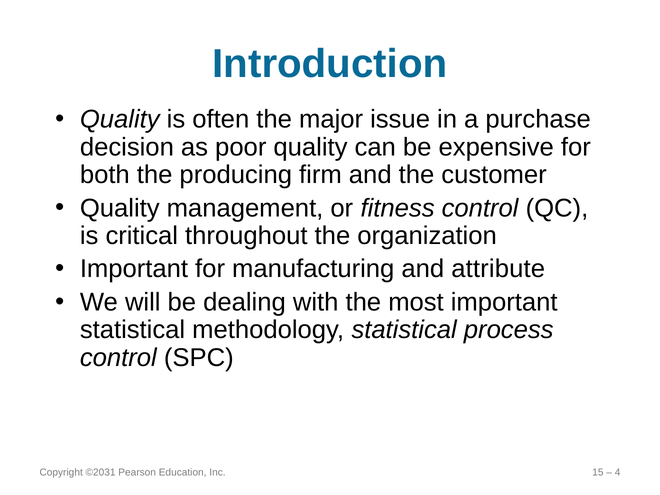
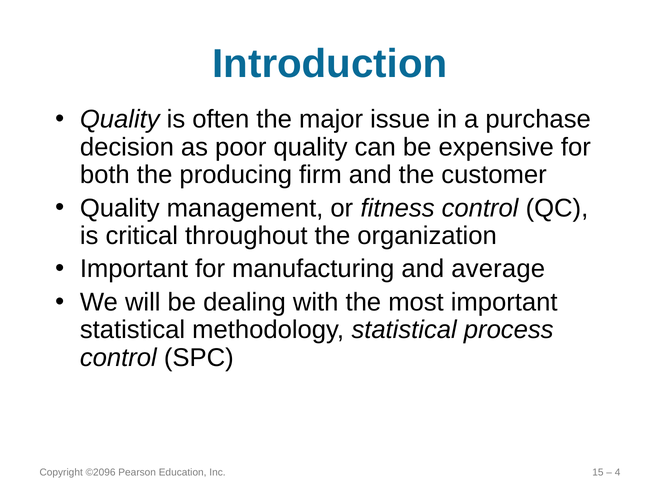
attribute: attribute -> average
©2031: ©2031 -> ©2096
